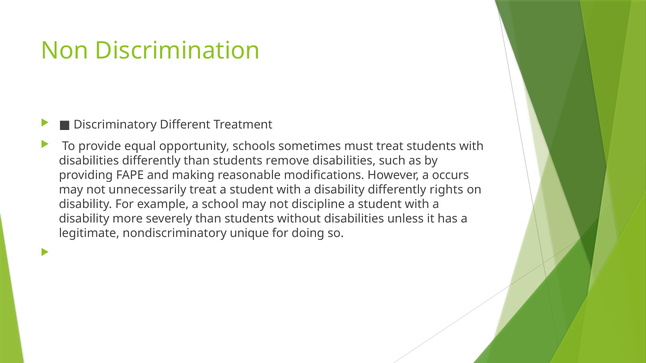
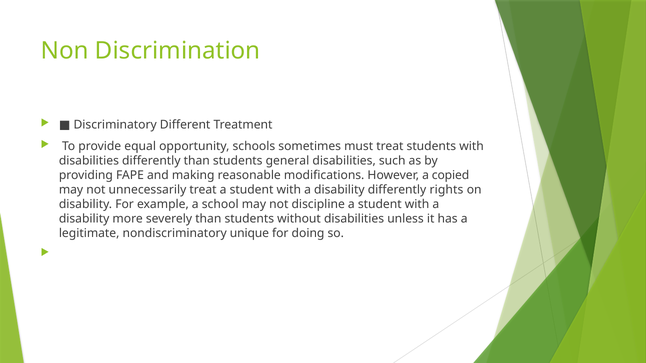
remove: remove -> general
occurs: occurs -> copied
